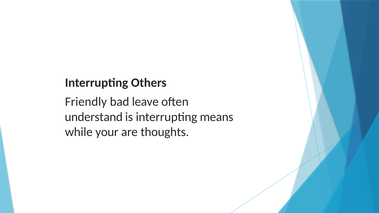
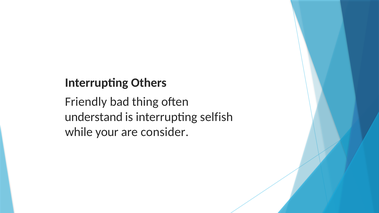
leave: leave -> thing
means: means -> selfish
thoughts: thoughts -> consider
